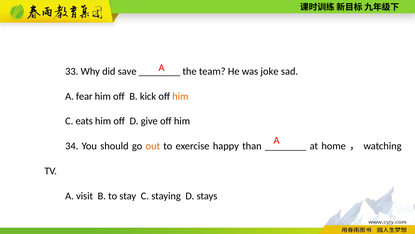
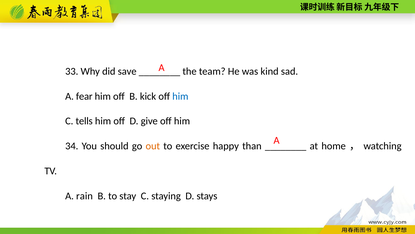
joke: joke -> kind
him at (180, 96) colour: orange -> blue
eats: eats -> tells
visit: visit -> rain
